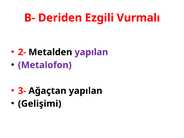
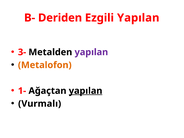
Ezgili Vurmalı: Vurmalı -> Yapılan
2-: 2- -> 3-
Metalofon colour: purple -> orange
3-: 3- -> 1-
yapılan at (86, 91) underline: none -> present
Gelişimi: Gelişimi -> Vurmalı
